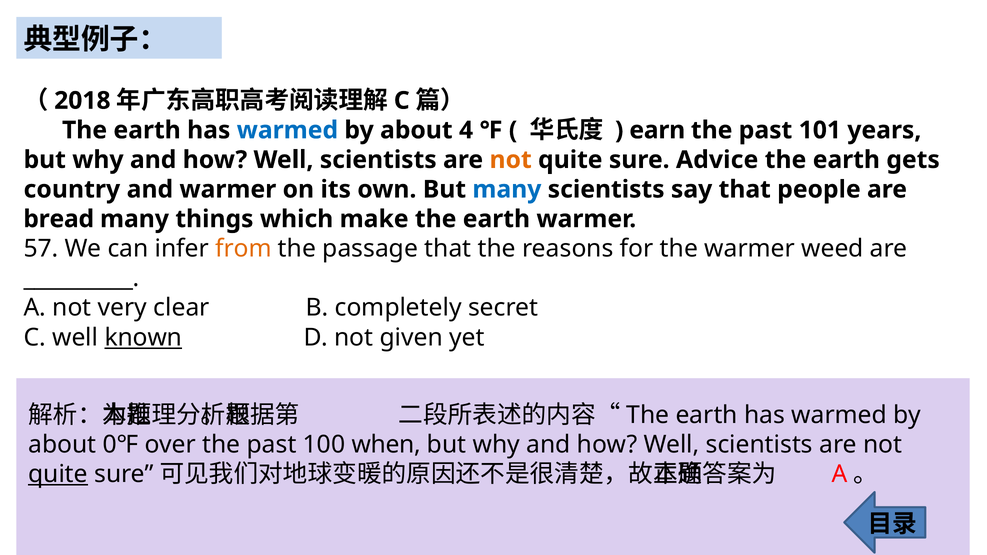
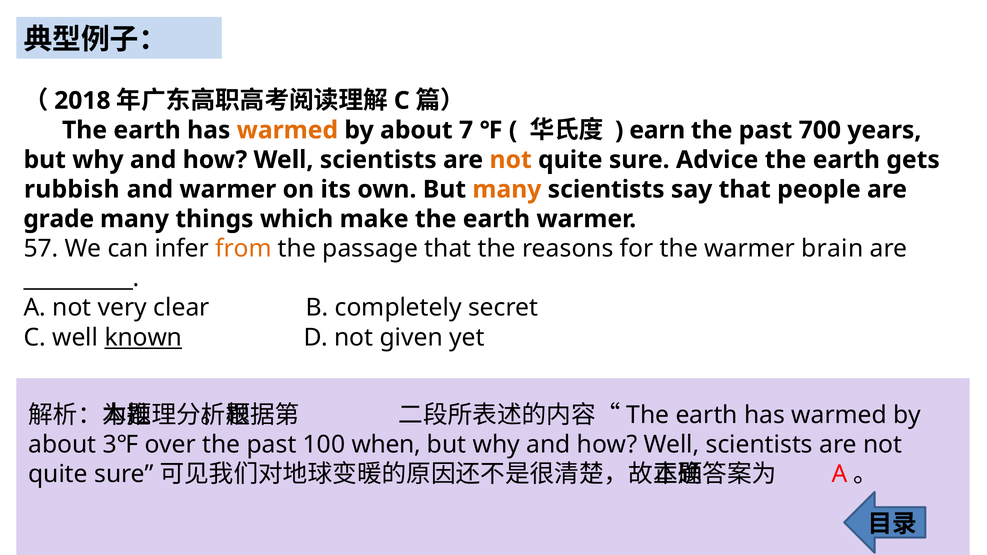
warmed at (287, 130) colour: blue -> orange
4: 4 -> 7
101: 101 -> 700
country: country -> rubbish
many at (507, 189) colour: blue -> orange
bread: bread -> grade
weed: weed -> brain
0℉: 0℉ -> 3℉
quite at (58, 474) underline: present -> none
